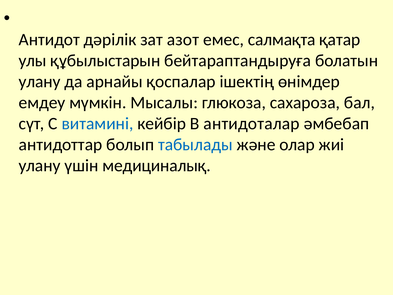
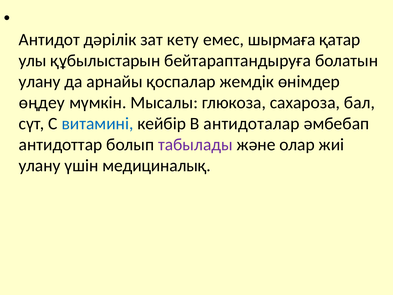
азот: азот -> кету
салмақта: салмақта -> шырмаға
ішектің: ішектің -> жемдік
емдеу: емдеу -> өңдеу
табылады colour: blue -> purple
